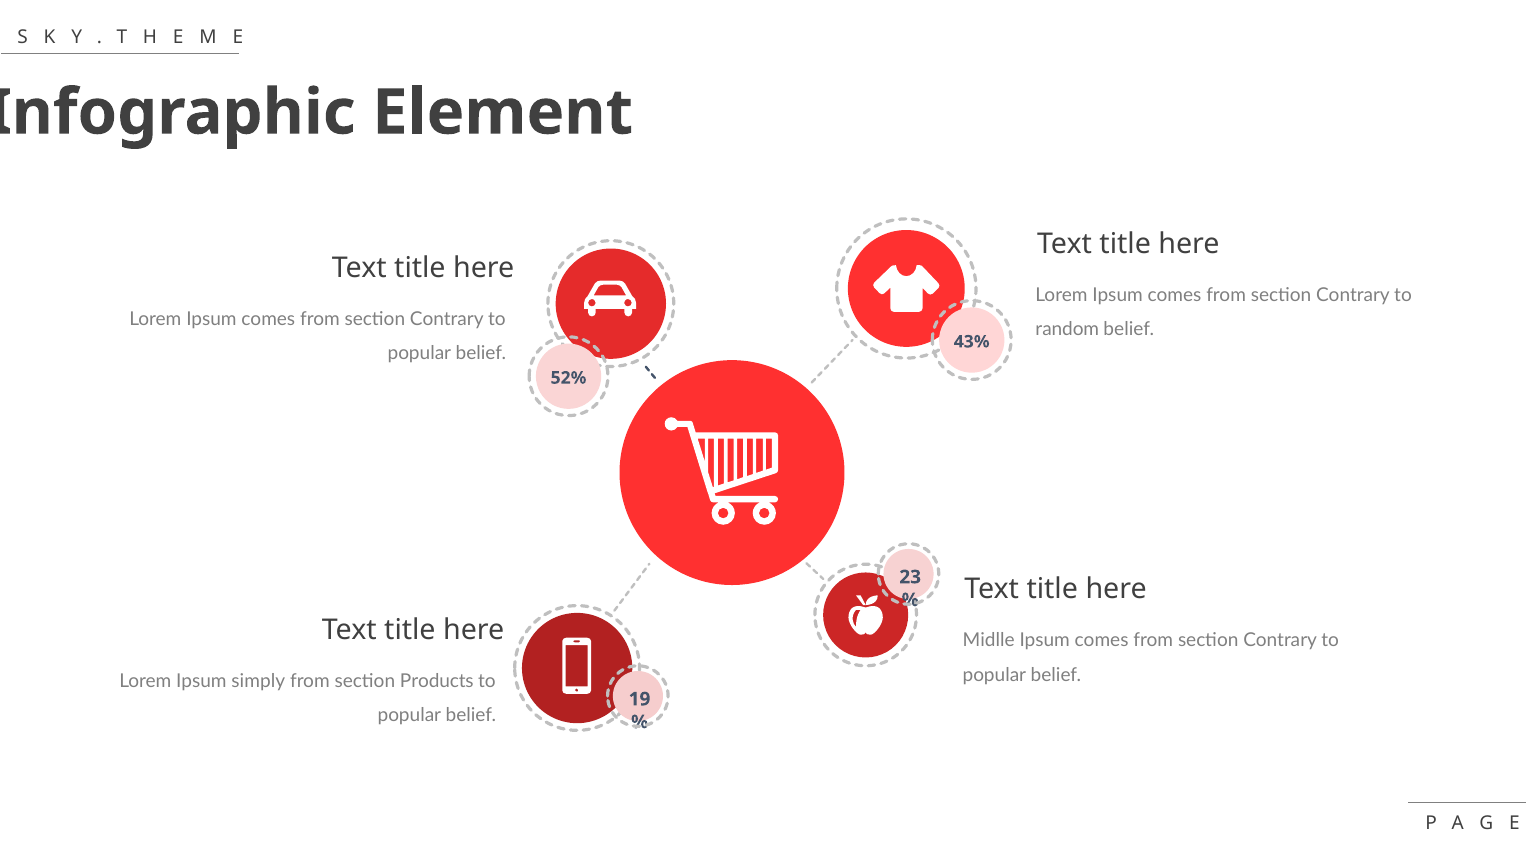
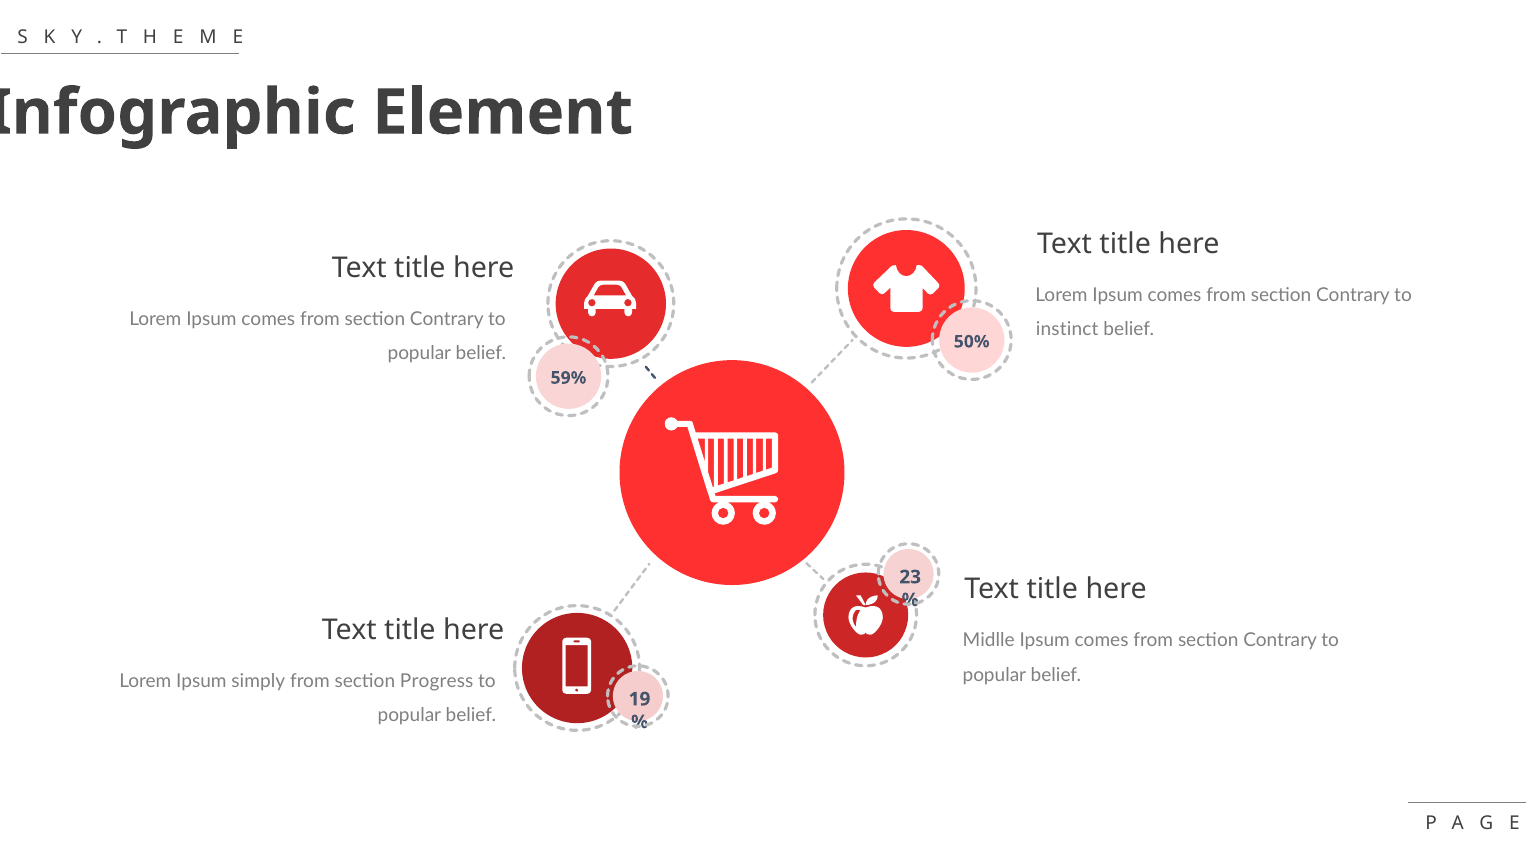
random: random -> instinct
43%: 43% -> 50%
52%: 52% -> 59%
Products: Products -> Progress
